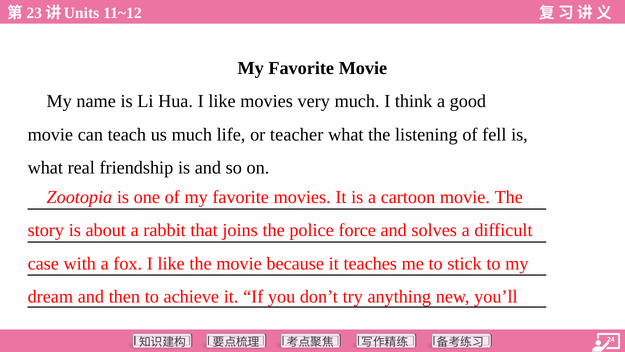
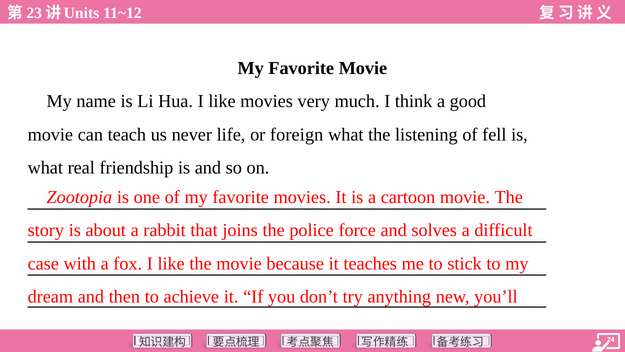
us much: much -> never
teacher: teacher -> foreign
